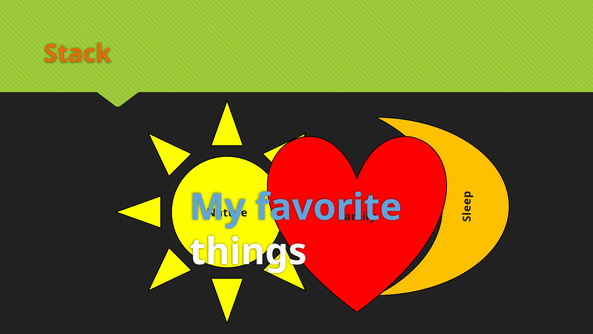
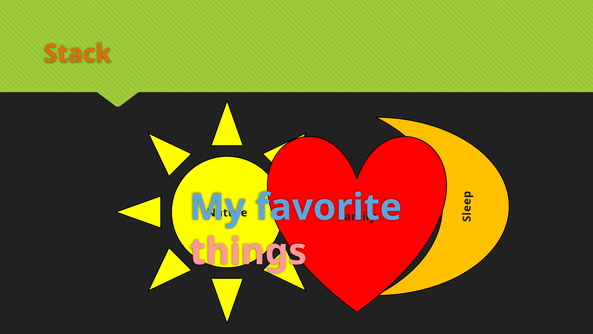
things colour: white -> pink
